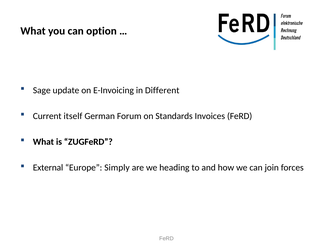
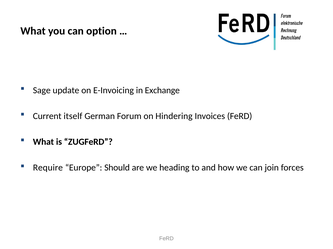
Different: Different -> Exchange
Standards: Standards -> Hindering
External: External -> Require
Simply: Simply -> Should
